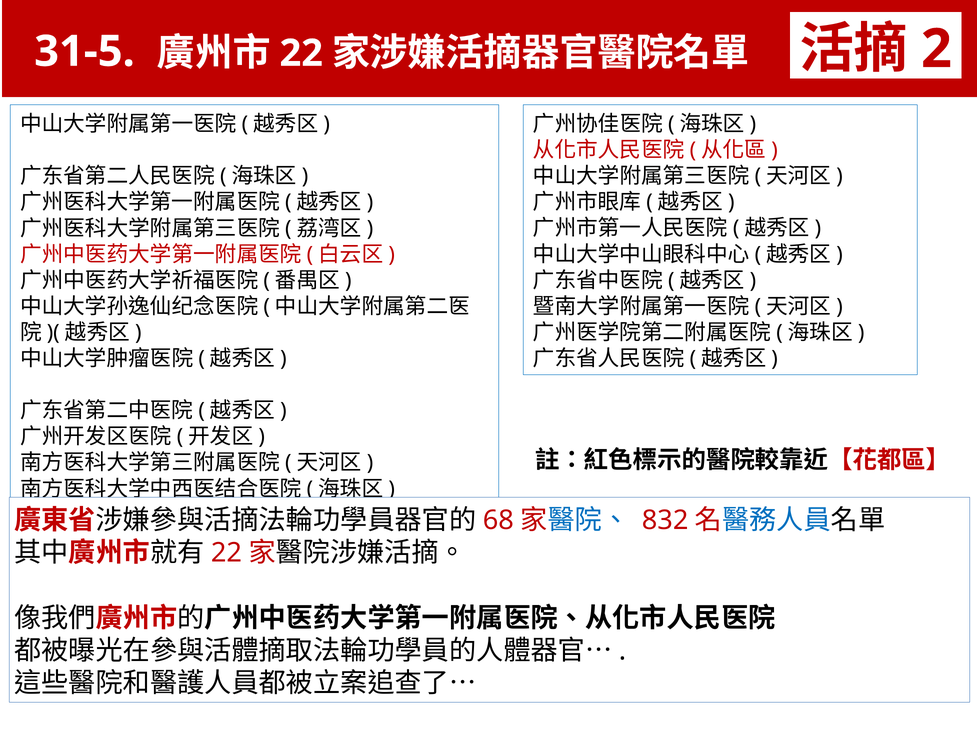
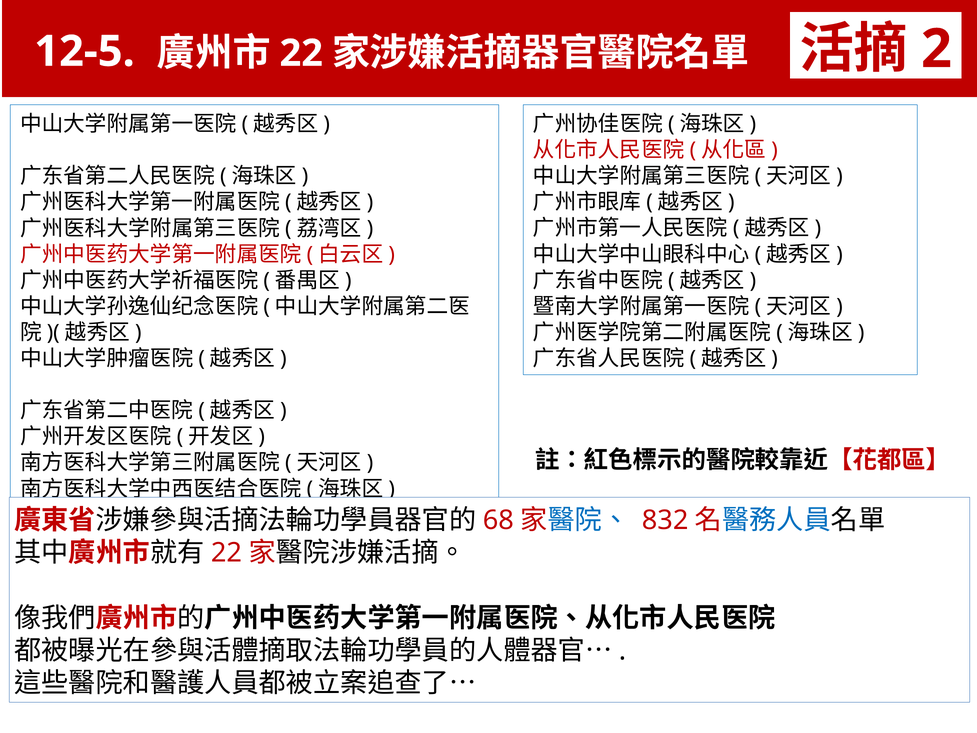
31-5: 31-5 -> 12-5
